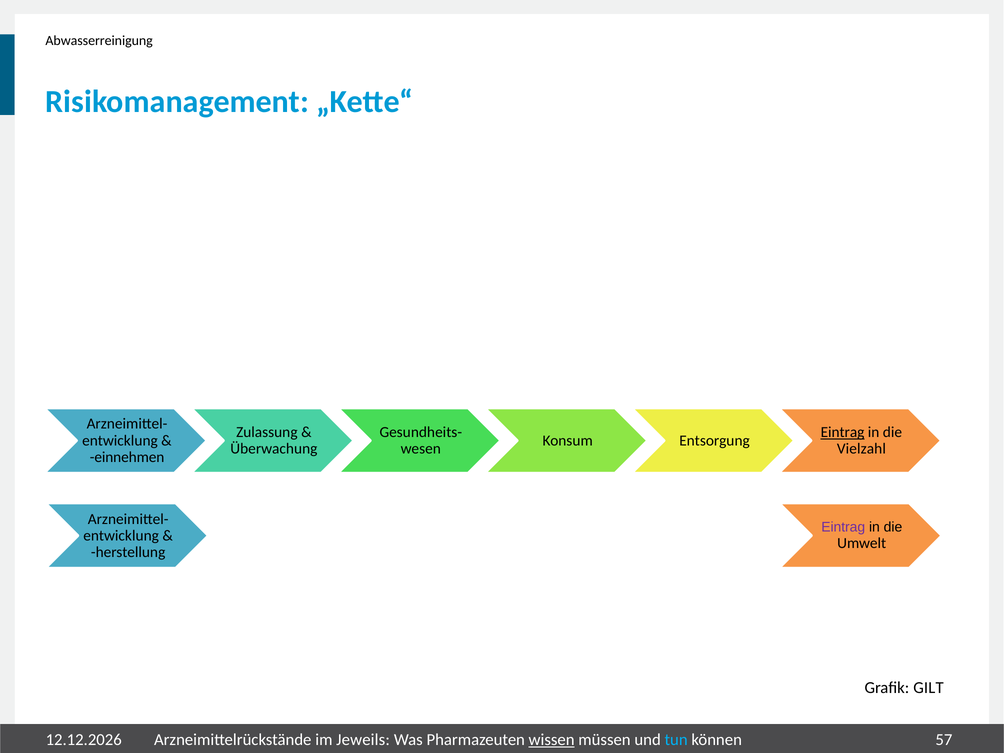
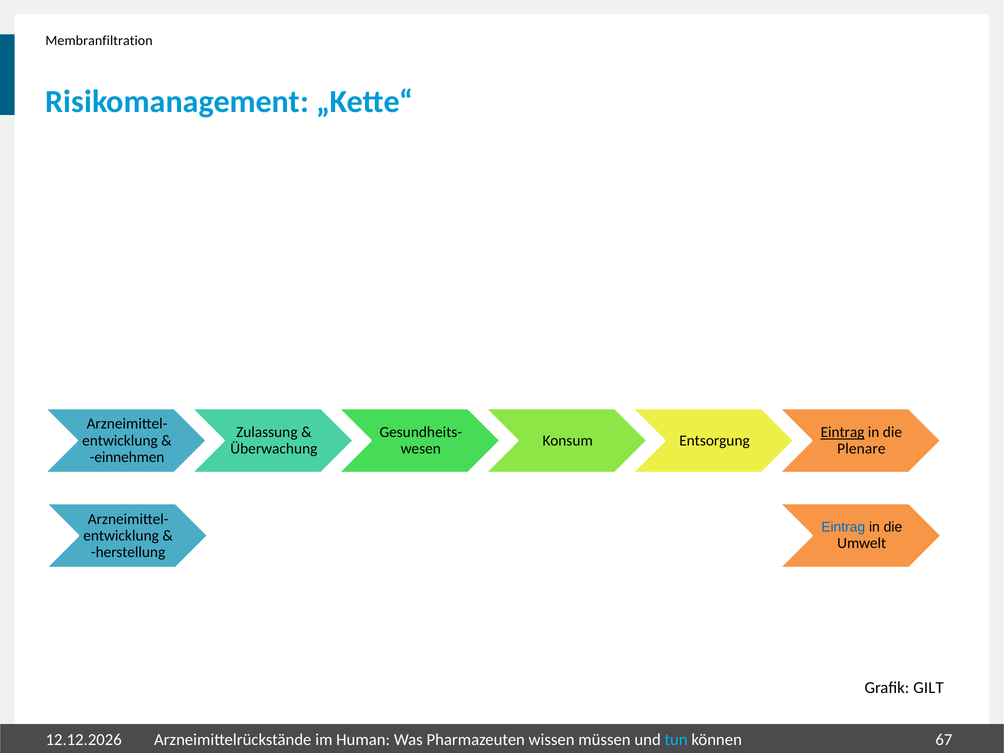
Abwasserreinigung: Abwasserreinigung -> Membranfiltration
Vielzahl: Vielzahl -> Plenare
Eintrag at (843, 527) colour: purple -> blue
Jeweils: Jeweils -> Human
wissen underline: present -> none
57: 57 -> 67
